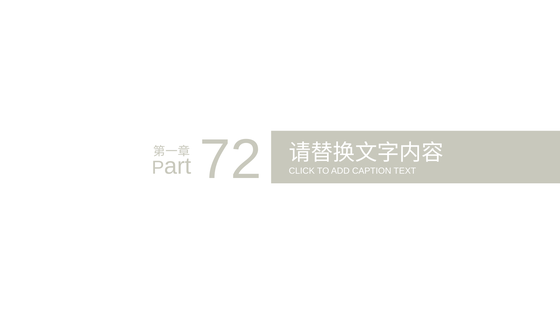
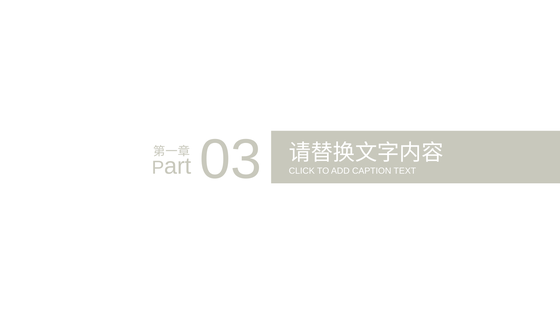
72: 72 -> 03
